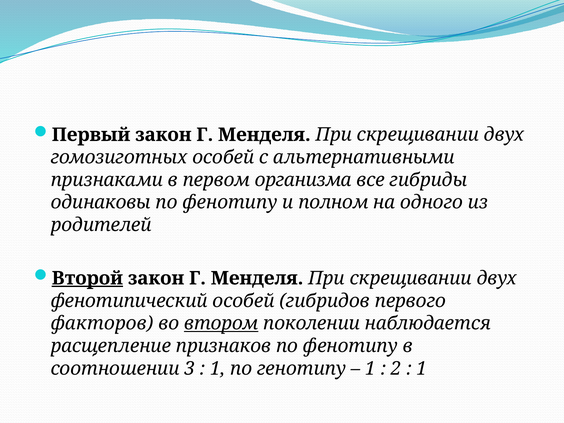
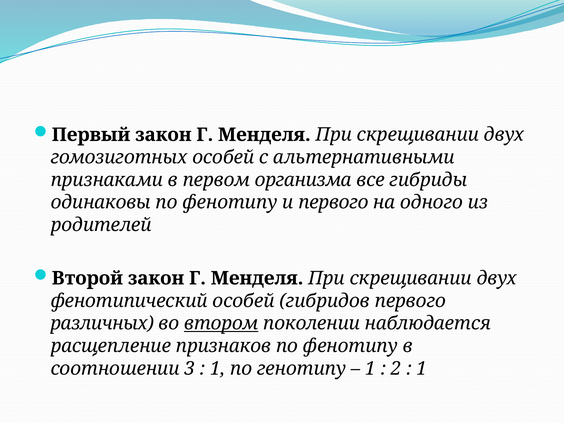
и полном: полном -> первого
Второй underline: present -> none
факторов: факторов -> различных
